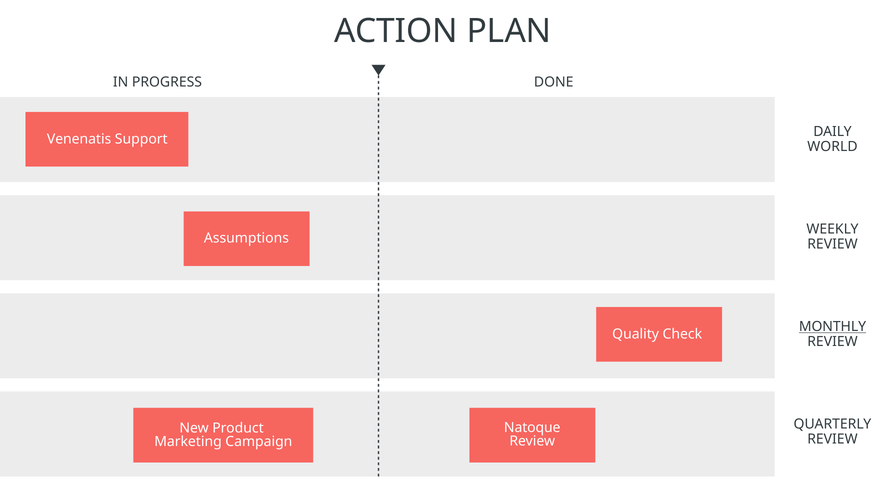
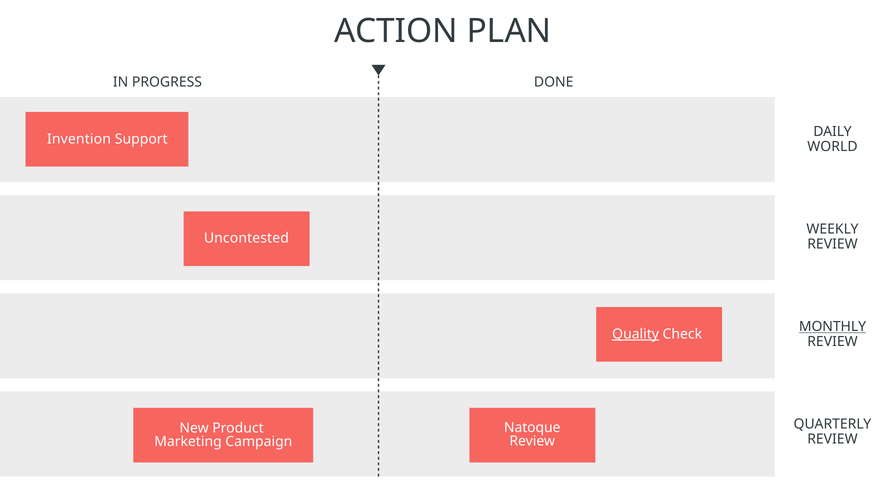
Venenatis: Venenatis -> Invention
Assumptions: Assumptions -> Uncontested
Quality underline: none -> present
